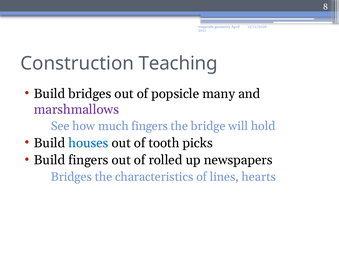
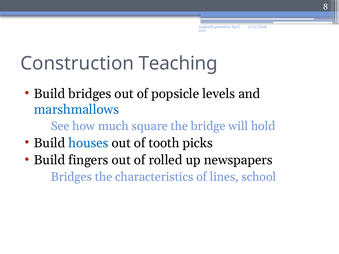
many: many -> levels
marshmallows colour: purple -> blue
much fingers: fingers -> square
hearts: hearts -> school
